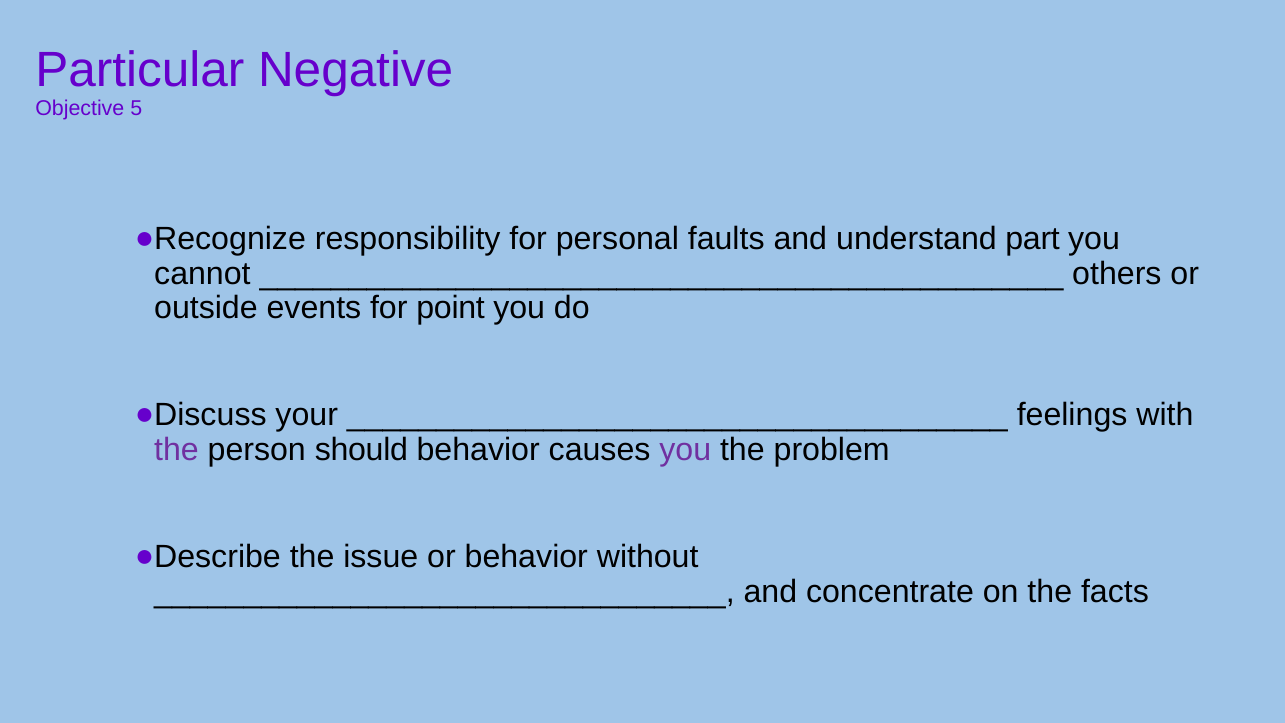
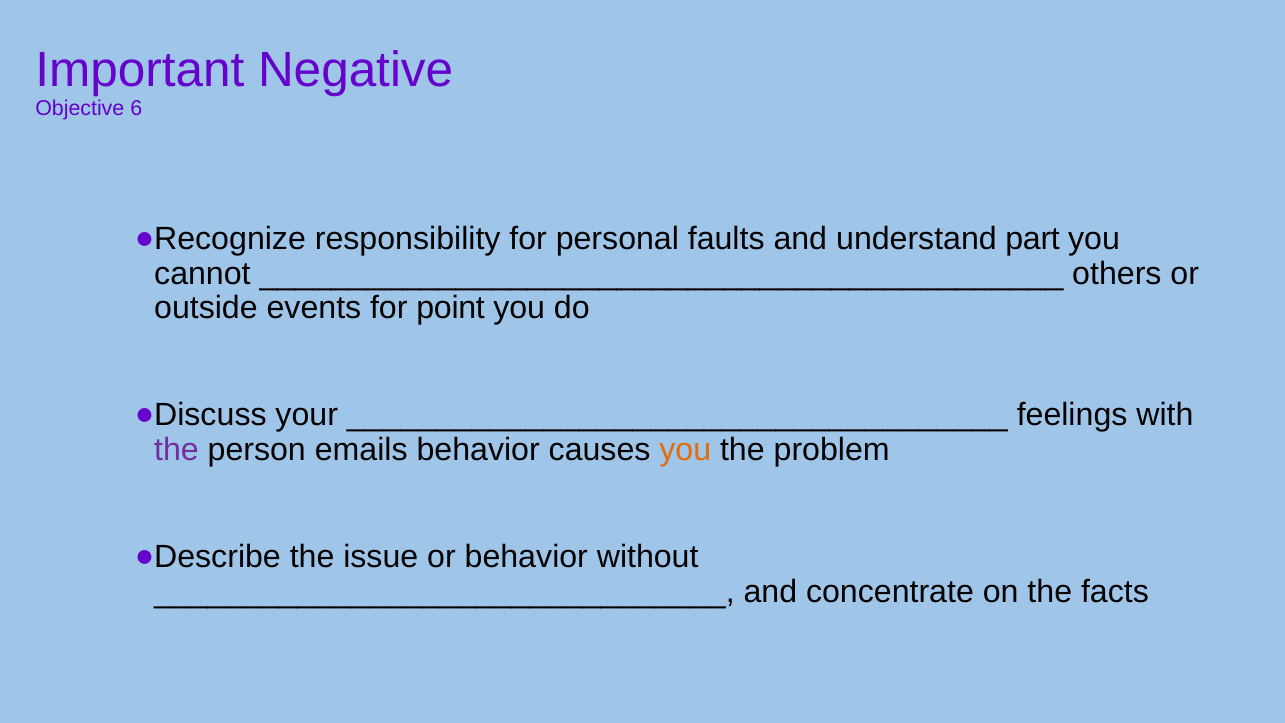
Particular: Particular -> Important
5: 5 -> 6
should: should -> emails
you at (685, 450) colour: purple -> orange
